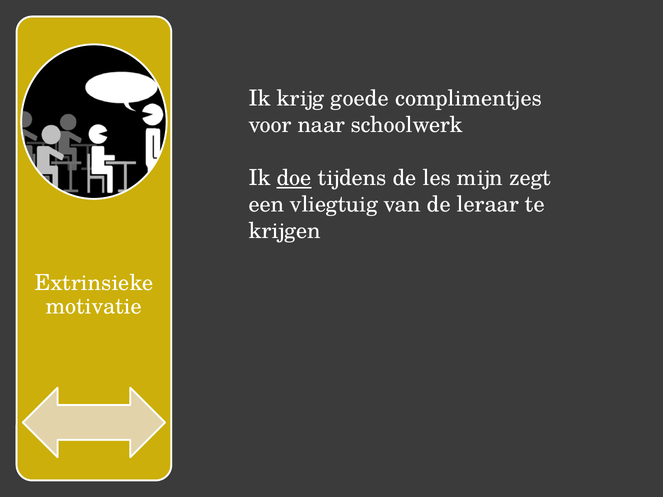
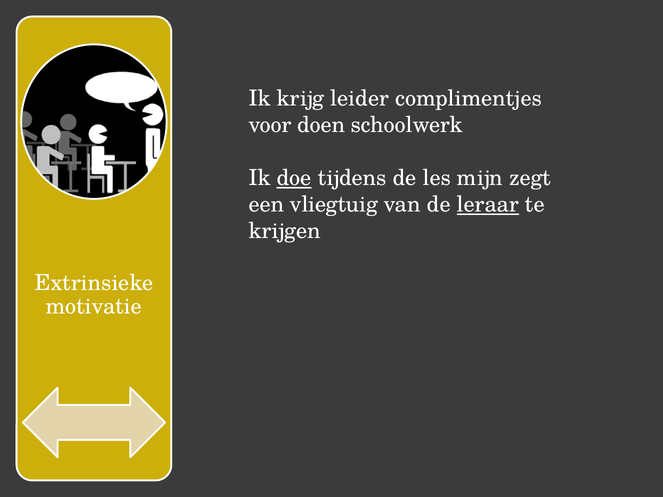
goede: goede -> leider
naar: naar -> doen
leraar underline: none -> present
